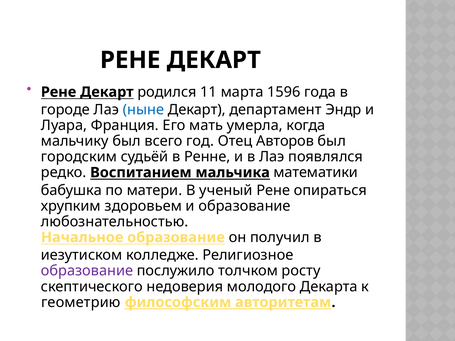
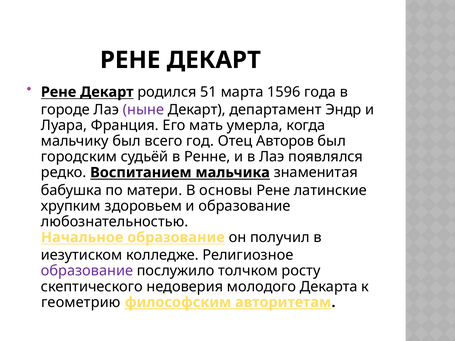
11: 11 -> 51
ныне colour: blue -> purple
математики: математики -> знаменитая
ученый: ученый -> основы
опираться: опираться -> латинские
